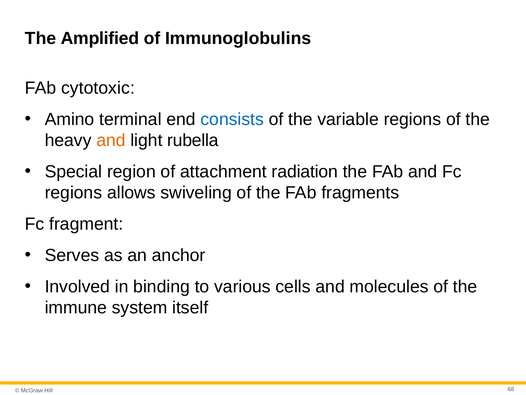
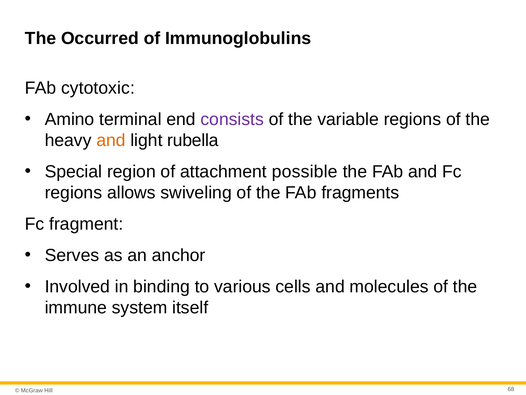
Amplified: Amplified -> Occurred
consists colour: blue -> purple
radiation: radiation -> possible
